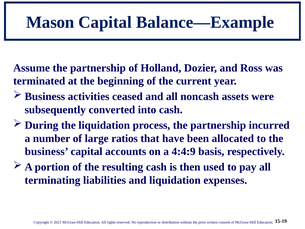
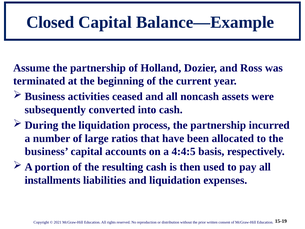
Mason: Mason -> Closed
4:4:9: 4:4:9 -> 4:4:5
terminating: terminating -> installments
